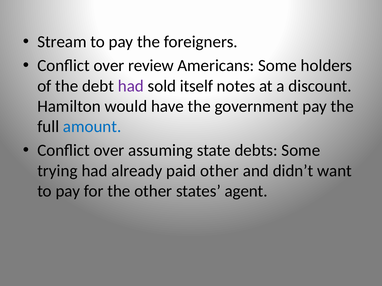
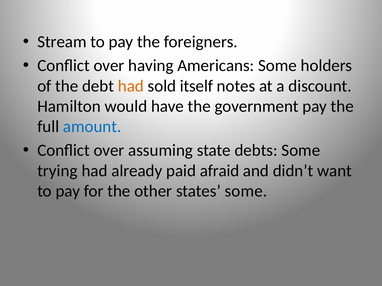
review: review -> having
had at (131, 86) colour: purple -> orange
paid other: other -> afraid
states agent: agent -> some
